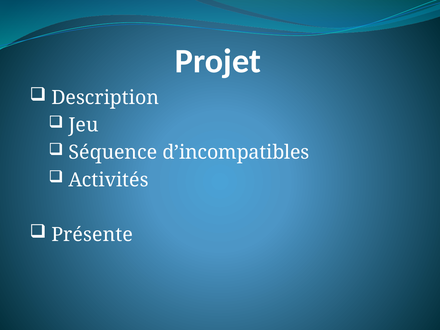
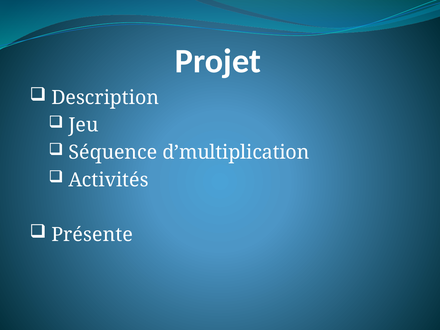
d’incompatibles: d’incompatibles -> d’multiplication
